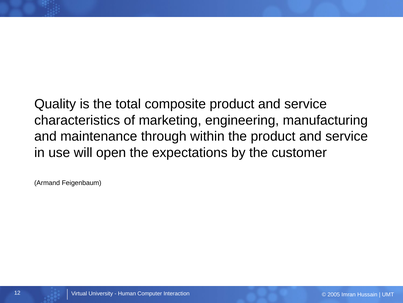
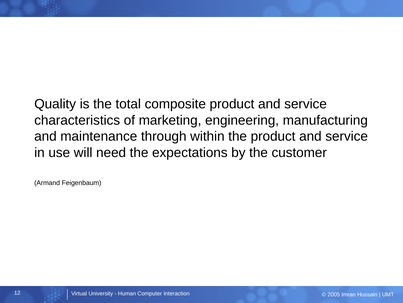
open: open -> need
